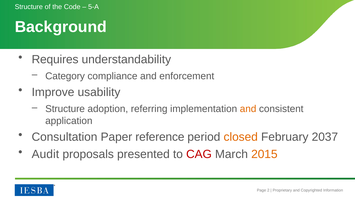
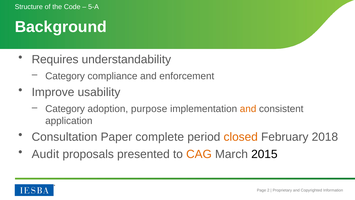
Structure at (65, 109): Structure -> Category
referring: referring -> purpose
reference: reference -> complete
2037: 2037 -> 2018
CAG colour: red -> orange
2015 colour: orange -> black
